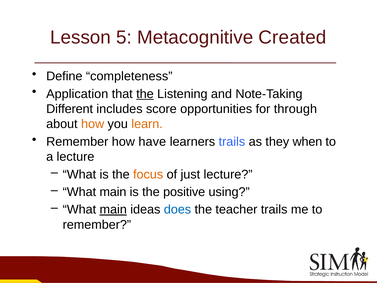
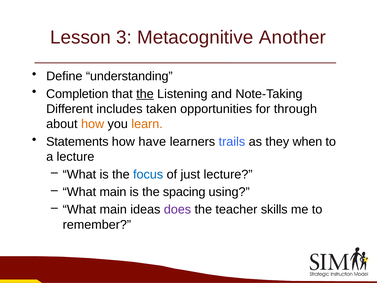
5: 5 -> 3
Created: Created -> Another
completeness: completeness -> understanding
Application: Application -> Completion
score: score -> taken
Remember at (77, 142): Remember -> Statements
focus colour: orange -> blue
positive: positive -> spacing
main at (113, 209) underline: present -> none
does colour: blue -> purple
teacher trails: trails -> skills
